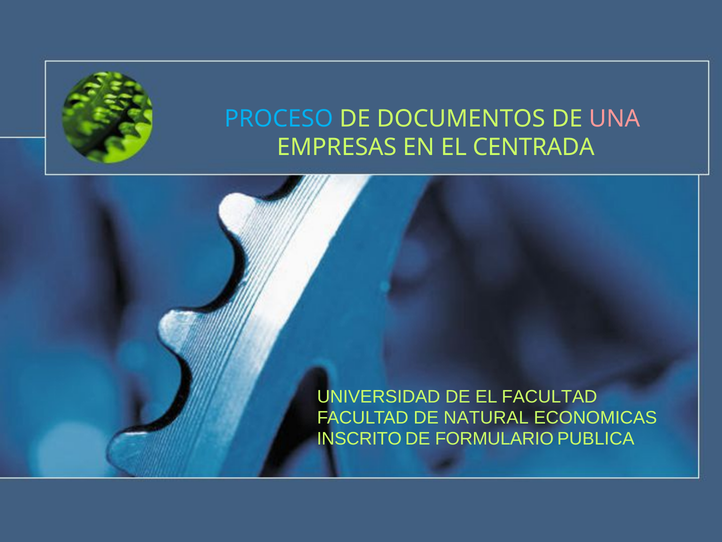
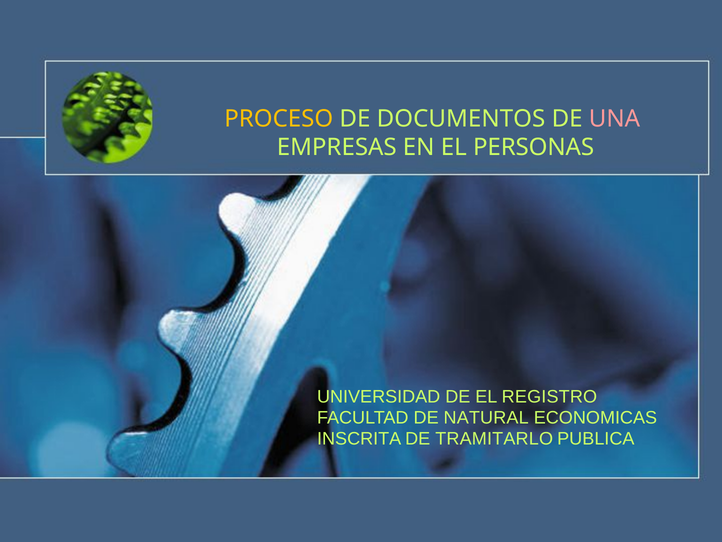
PROCESO colour: light blue -> yellow
CENTRADA: CENTRADA -> PERSONAS
EL FACULTAD: FACULTAD -> REGISTRO
INSCRITO: INSCRITO -> INSCRITA
FORMULARIO: FORMULARIO -> TRAMITARLO
